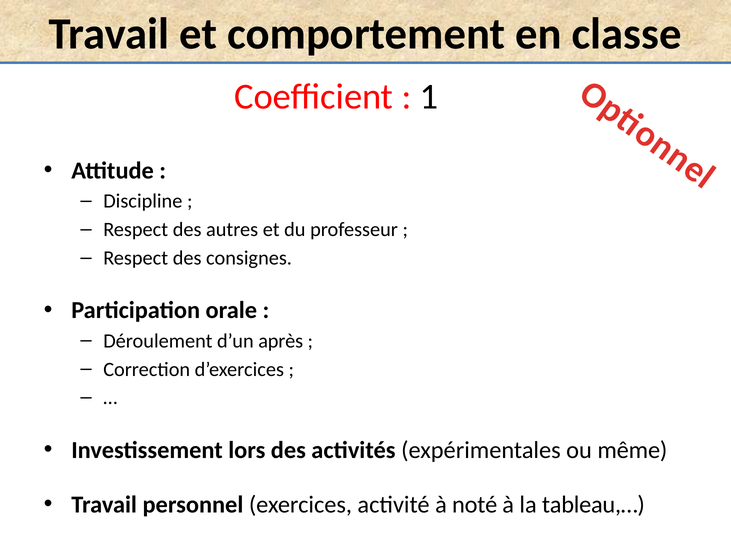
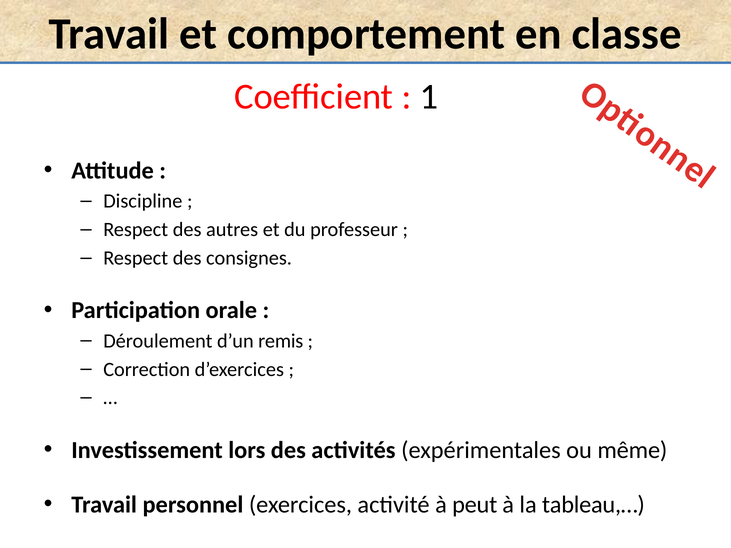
après: après -> remis
noté: noté -> peut
